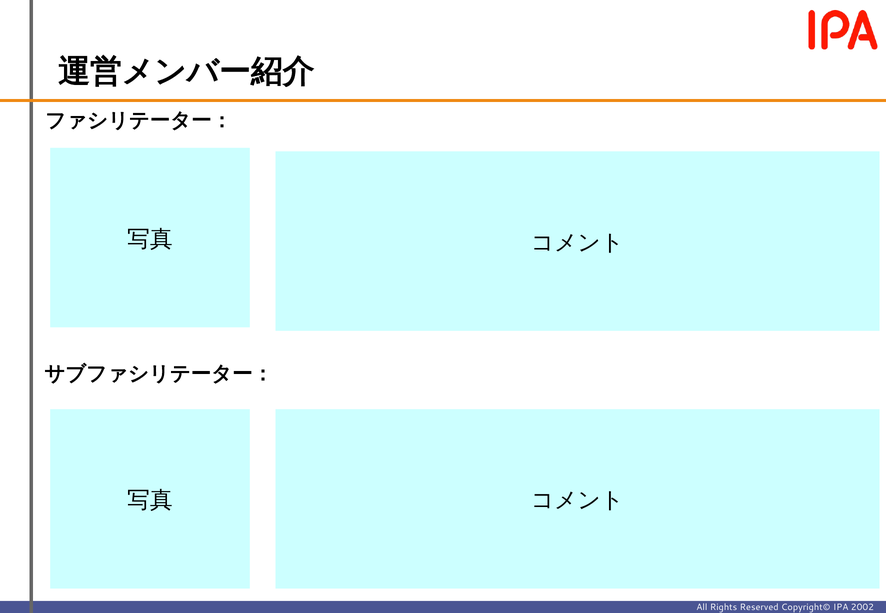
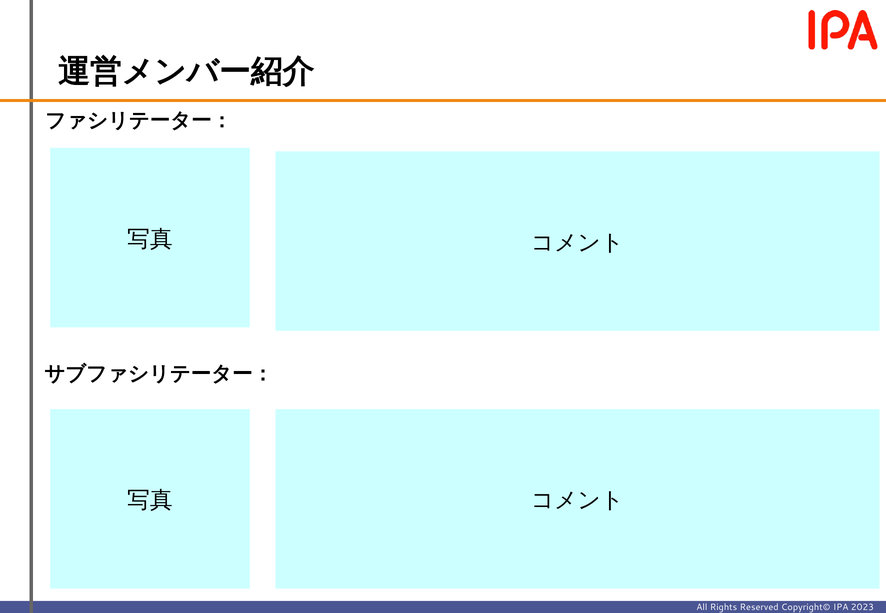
2002: 2002 -> 2023
